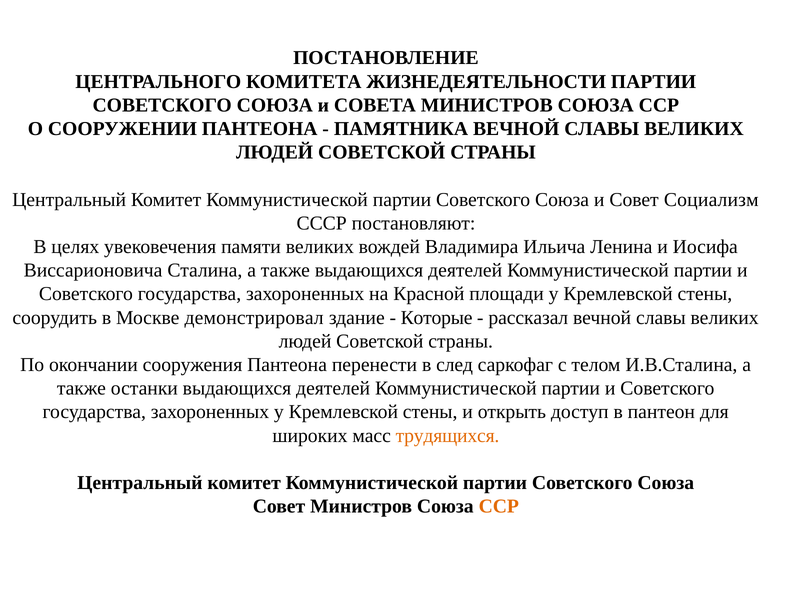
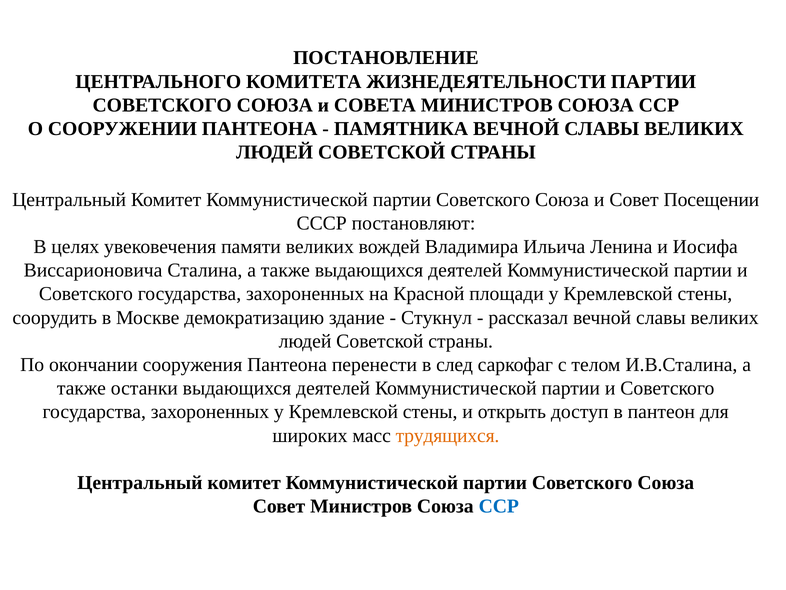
Социализм: Социализм -> Посещении
демонстрировал: демонстрировал -> демократизацию
Которые: Которые -> Стукнул
ССР at (499, 506) colour: orange -> blue
